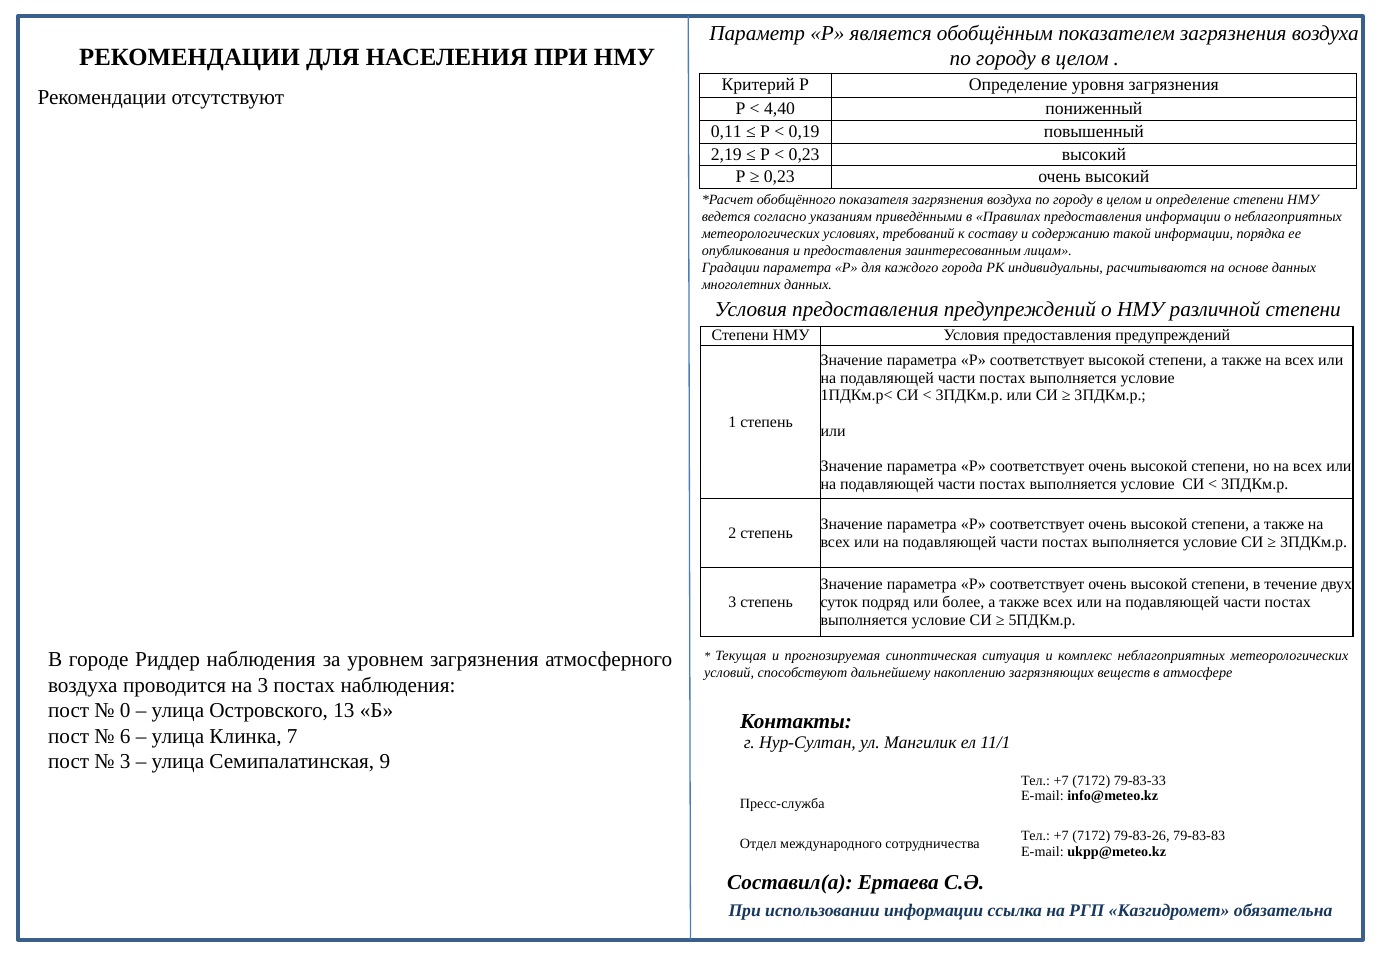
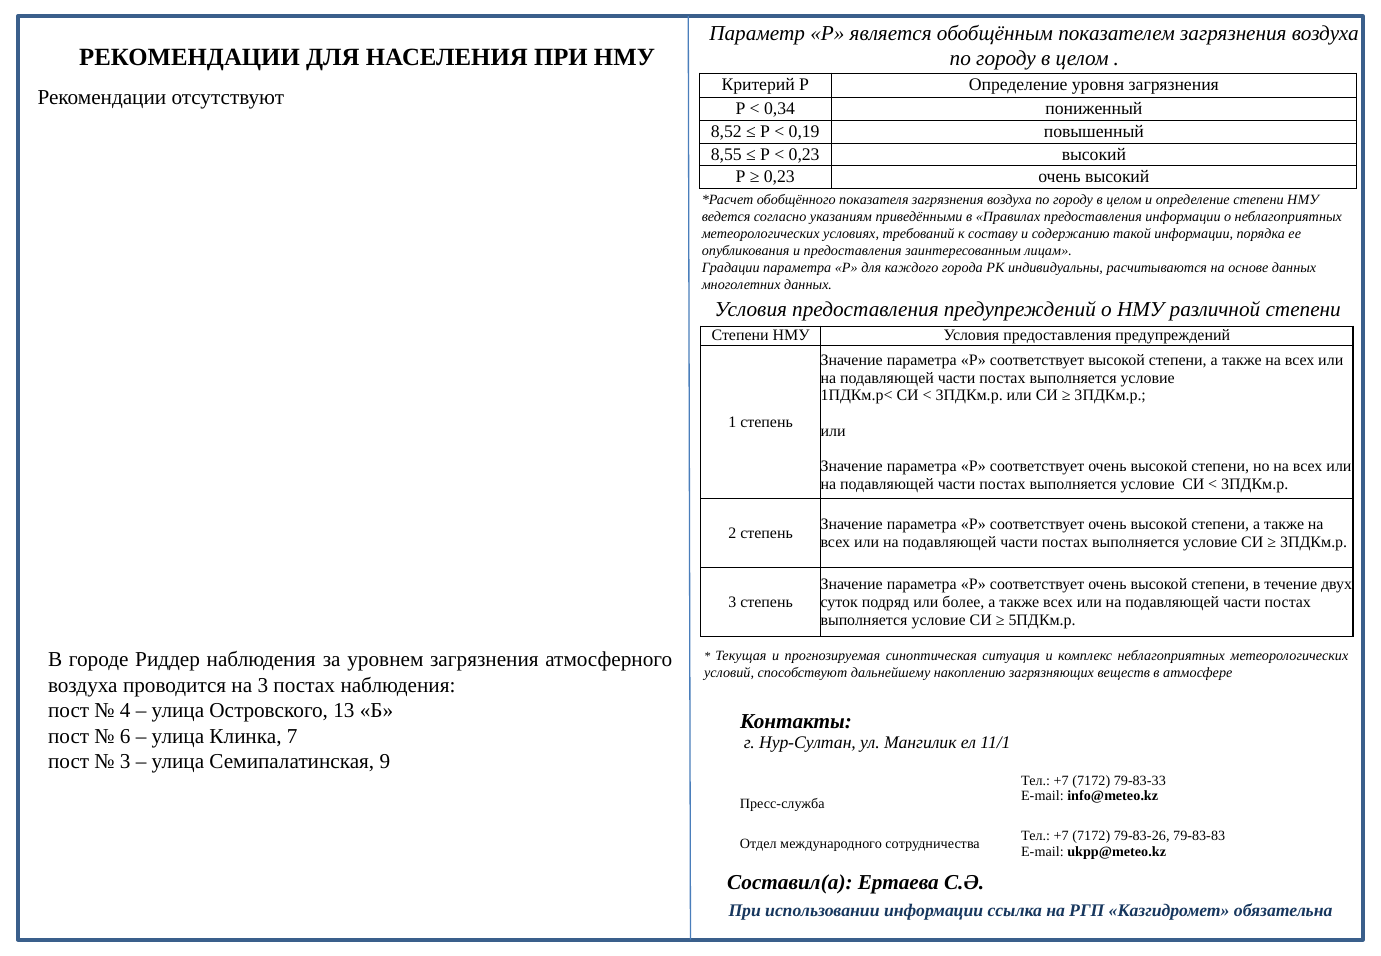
4,40: 4,40 -> 0,34
0,11: 0,11 -> 8,52
2,19: 2,19 -> 8,55
0: 0 -> 4
